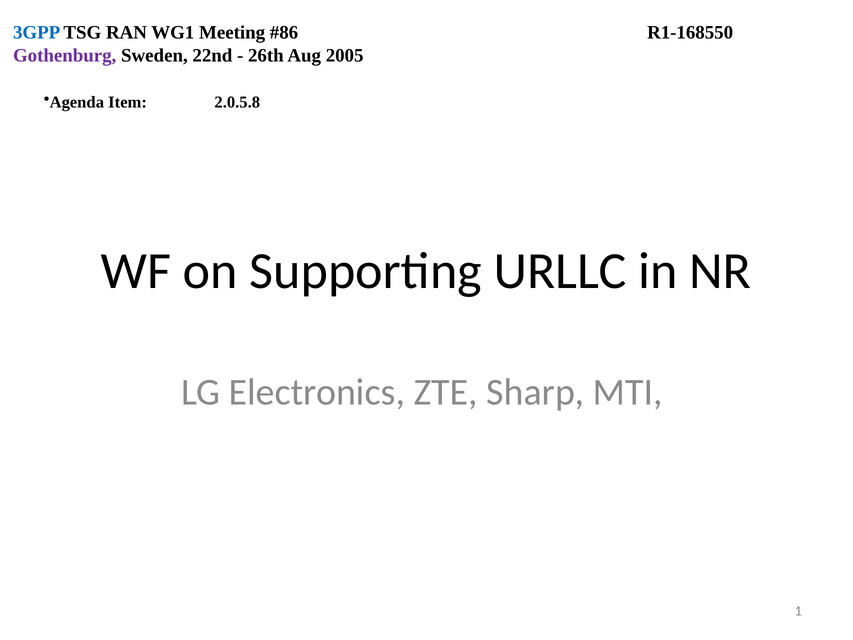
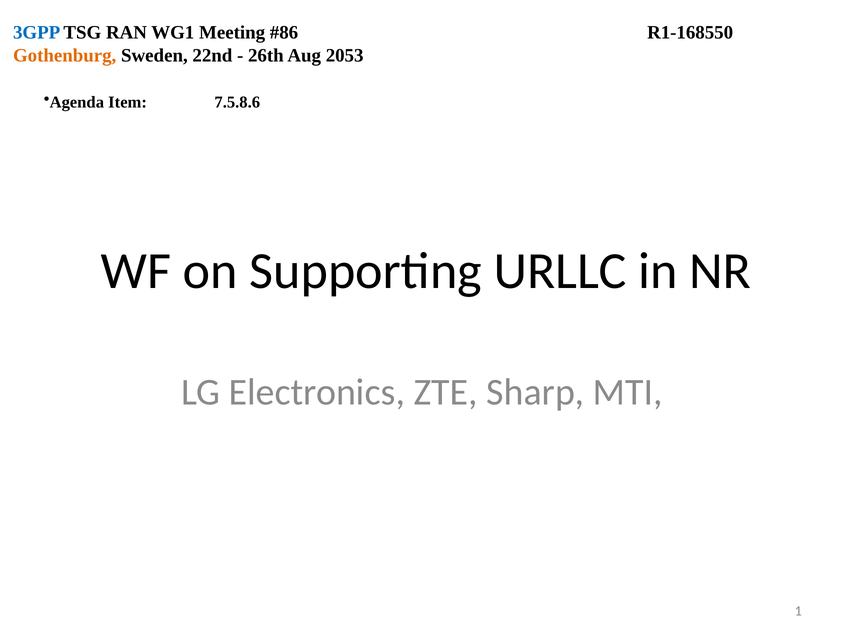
Gothenburg colour: purple -> orange
2005: 2005 -> 2053
2.0.5.8: 2.0.5.8 -> 7.5.8.6
